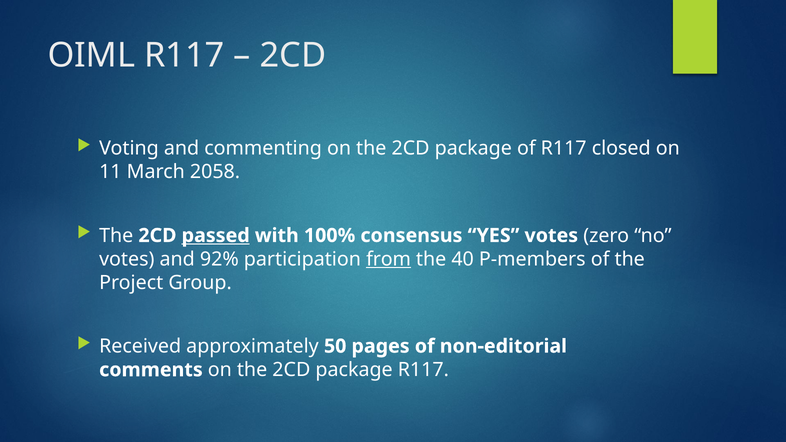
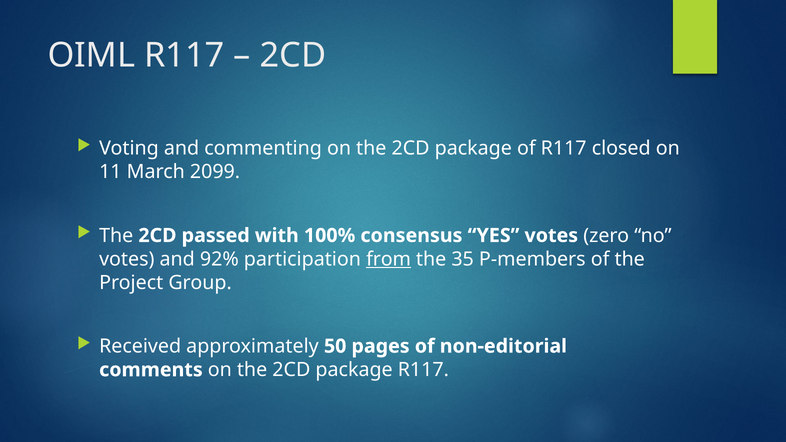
2058: 2058 -> 2099
passed underline: present -> none
40: 40 -> 35
